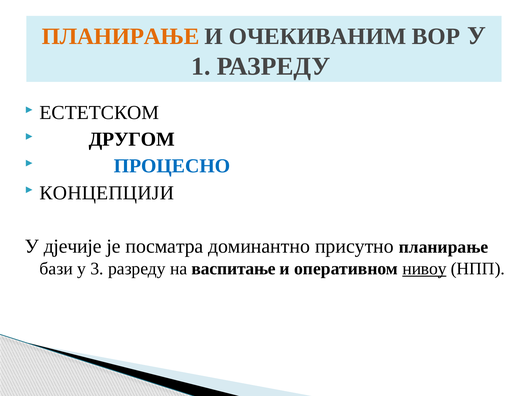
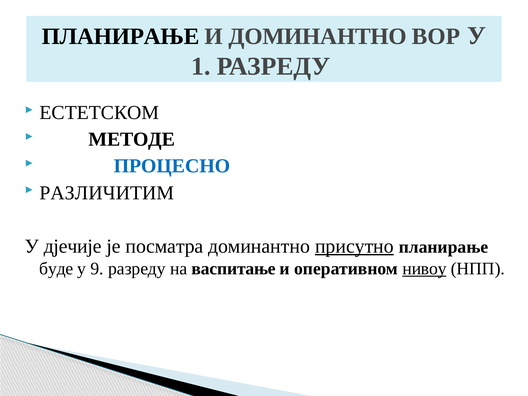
ПЛАНИРАЊЕ at (121, 36) colour: orange -> black
И ОЧЕКИВАНИМ: ОЧЕКИВАНИМ -> ДОМИНАНТНО
ДРУГОМ: ДРУГОМ -> МЕТОДЕ
КОНЦЕПЦИЈИ: КОНЦЕПЦИЈИ -> РАЗЛИЧИТИМ
присутно underline: none -> present
бази: бази -> буде
3: 3 -> 9
